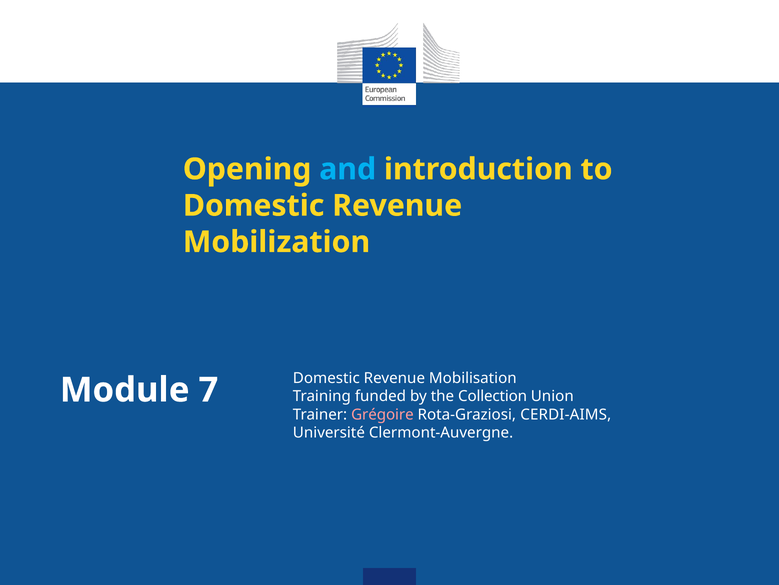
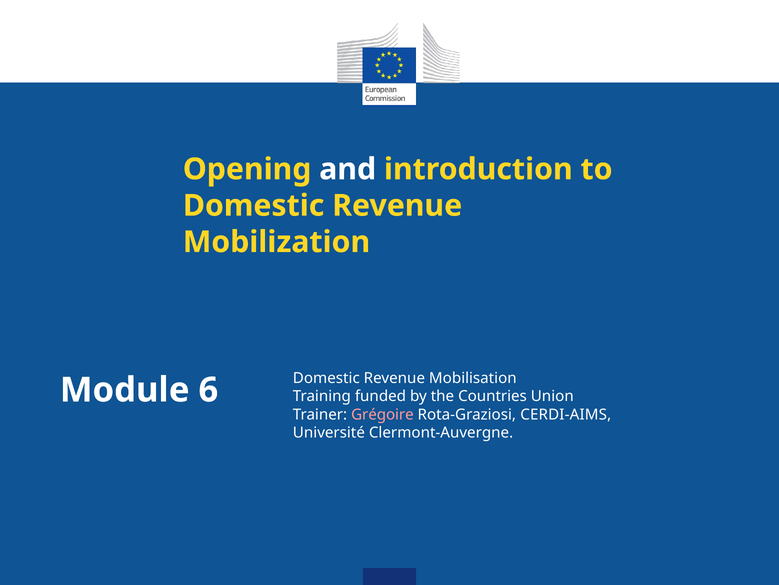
and colour: light blue -> white
7: 7 -> 6
Collection: Collection -> Countries
